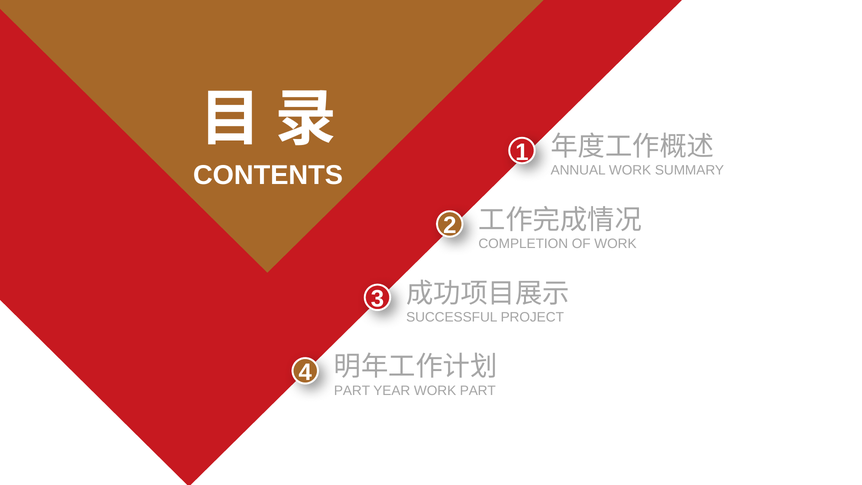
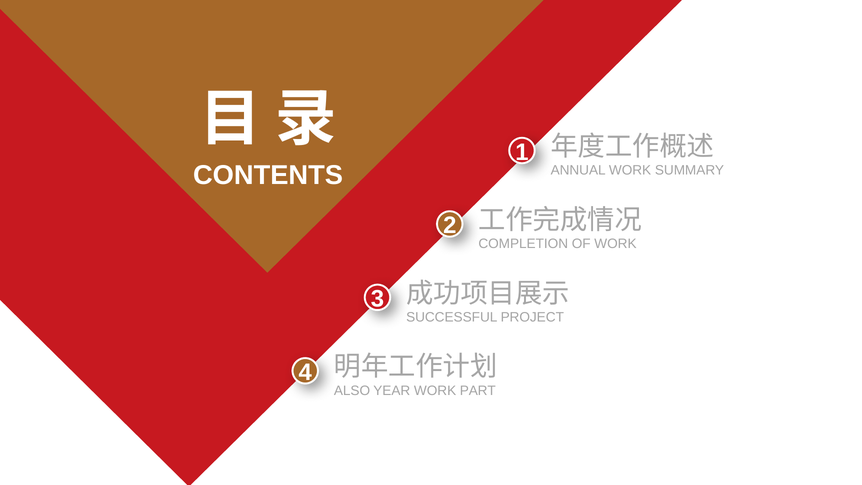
PART at (352, 390): PART -> ALSO
